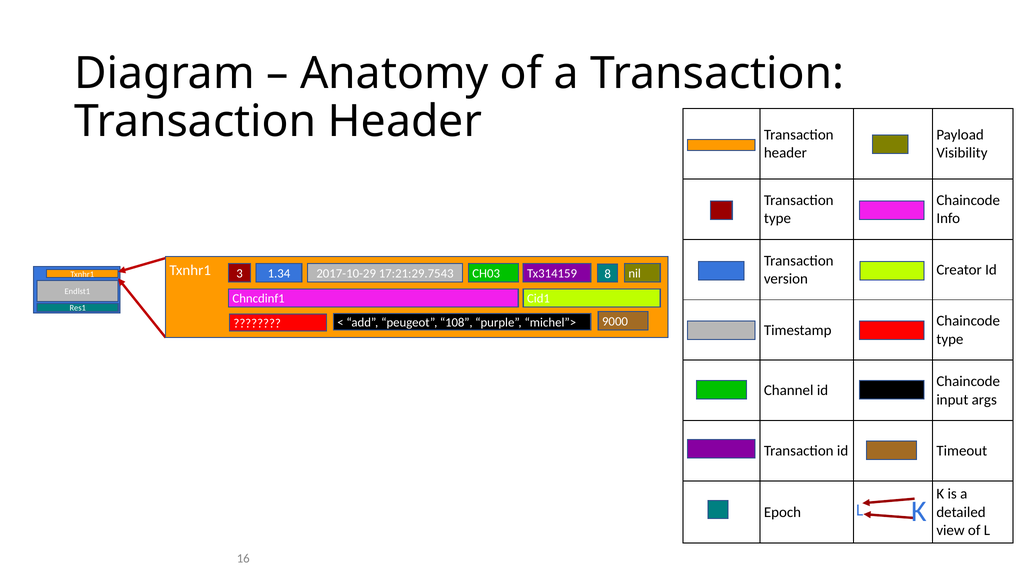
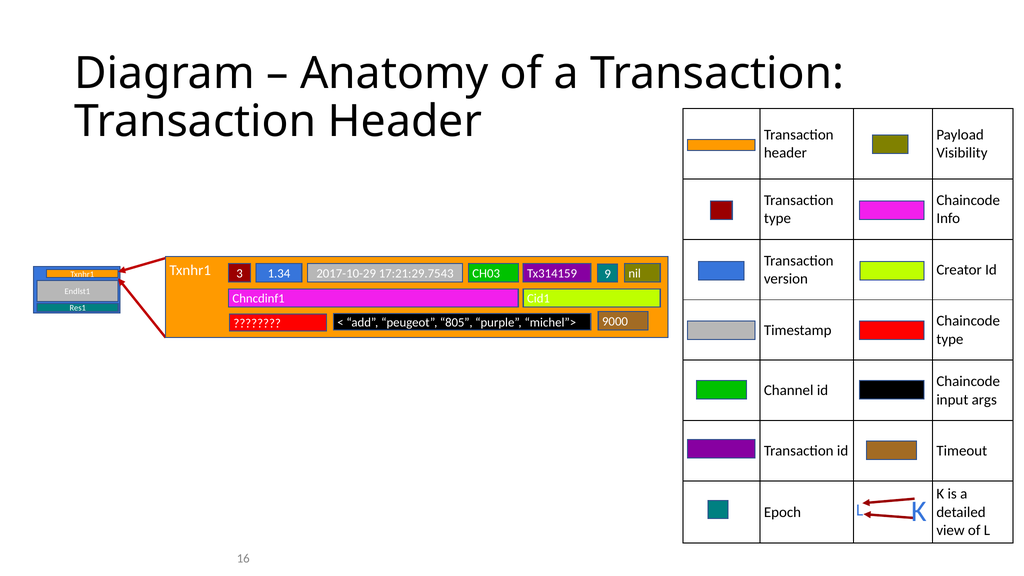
8: 8 -> 9
108: 108 -> 805
